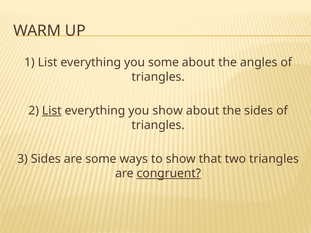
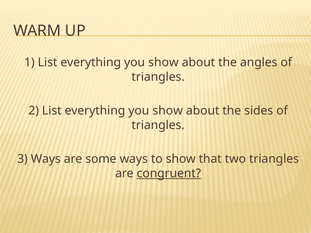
some at (163, 62): some -> show
List at (52, 111) underline: present -> none
3 Sides: Sides -> Ways
